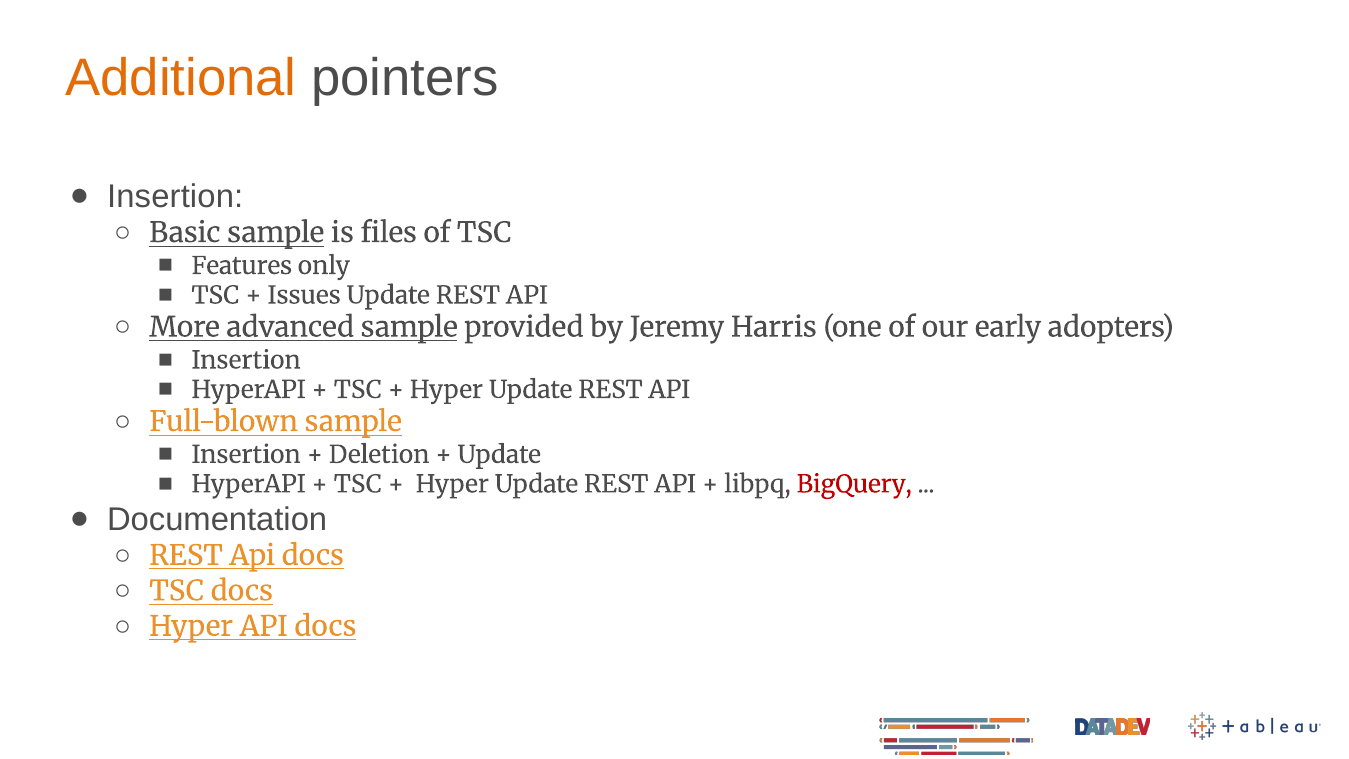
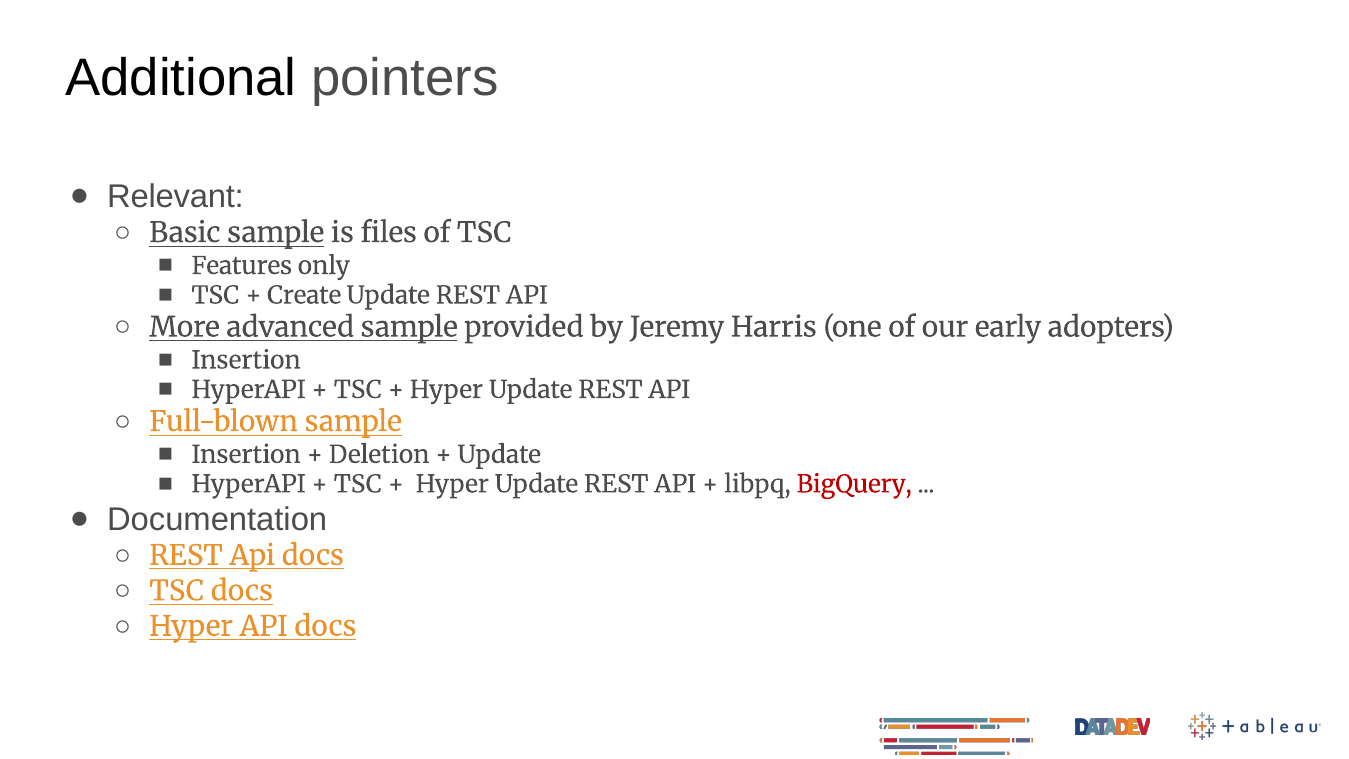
Additional colour: orange -> black
Insertion at (175, 197): Insertion -> Relevant
Issues: Issues -> Create
